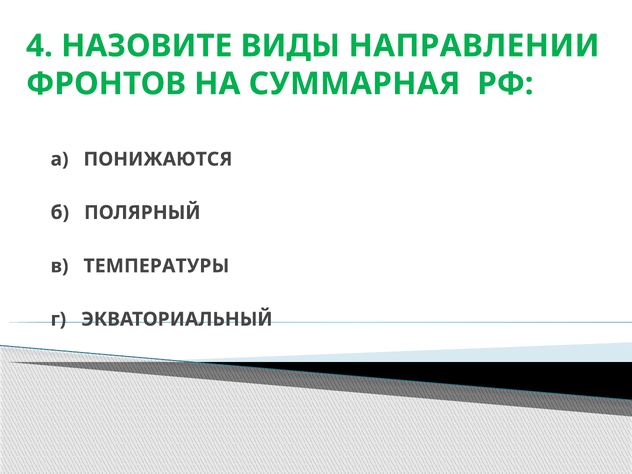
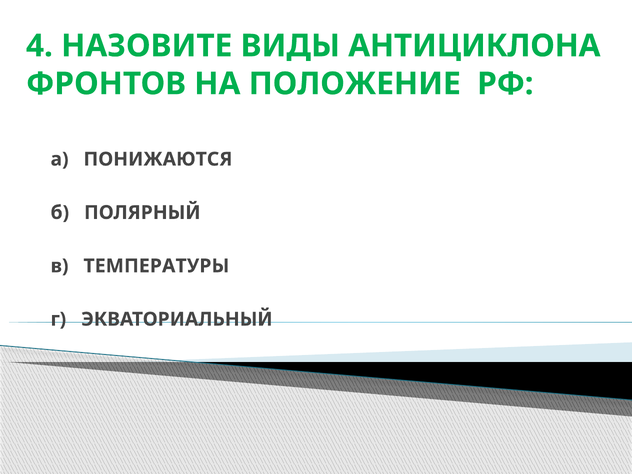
НАПРАВЛЕНИИ: НАПРАВЛЕНИИ -> АНТИЦИКЛОНА
СУММАРНАЯ: СУММАРНАЯ -> ПОЛОЖЕНИЕ
